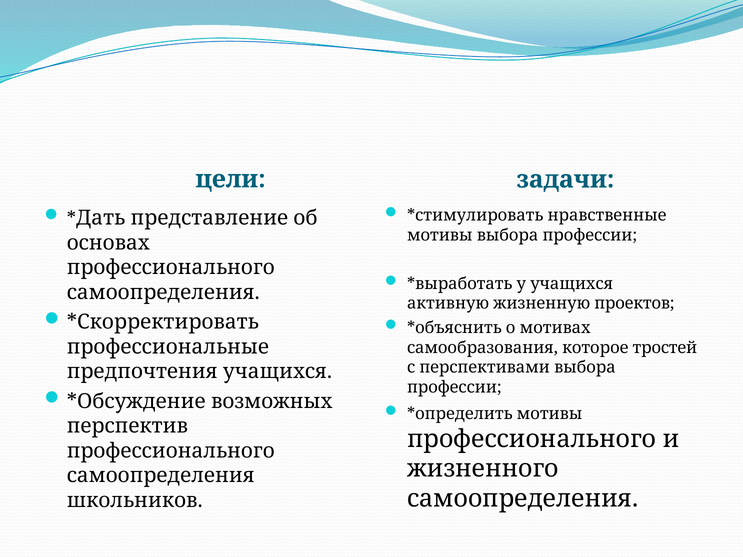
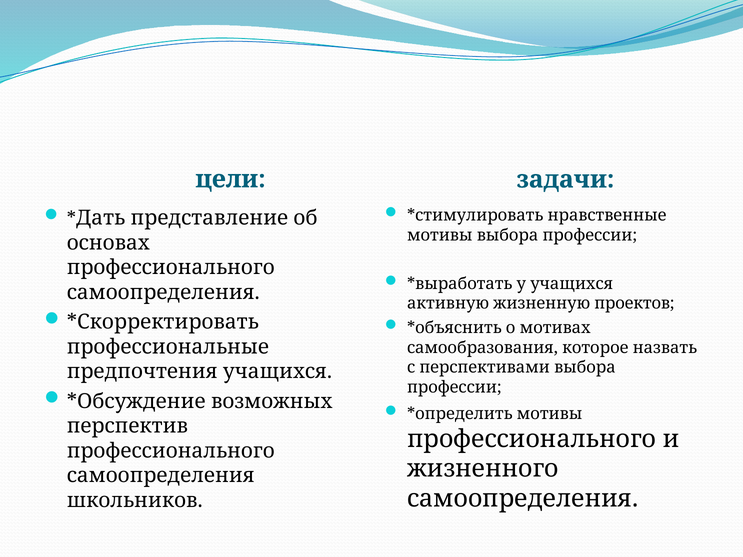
тростей: тростей -> назвать
